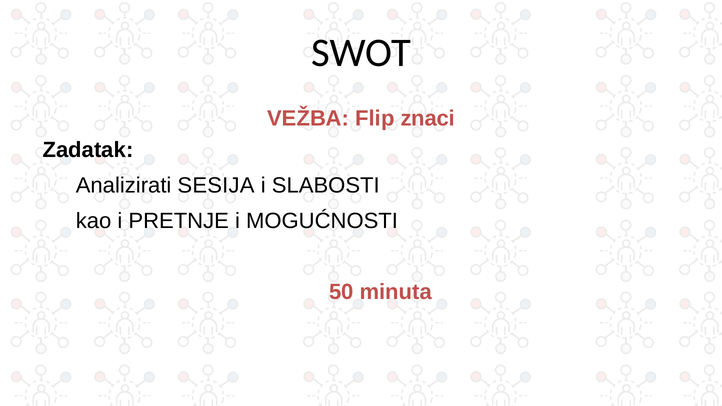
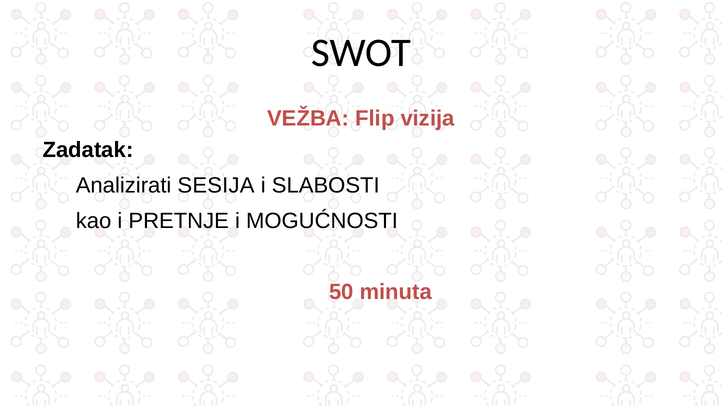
znaci: znaci -> vizija
